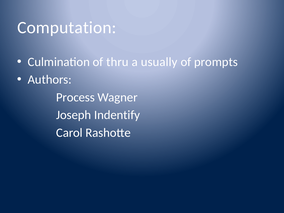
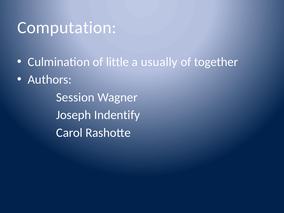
thru: thru -> little
prompts: prompts -> together
Process: Process -> Session
